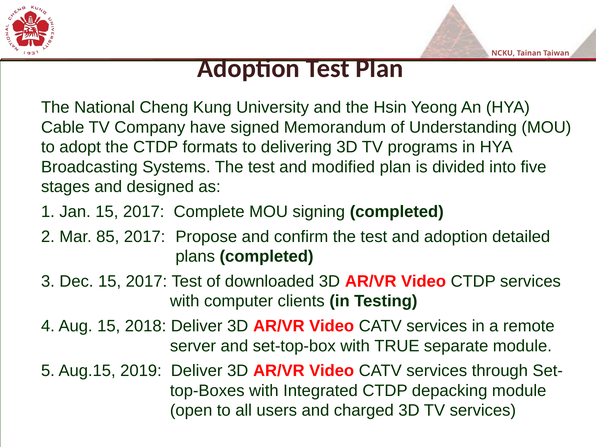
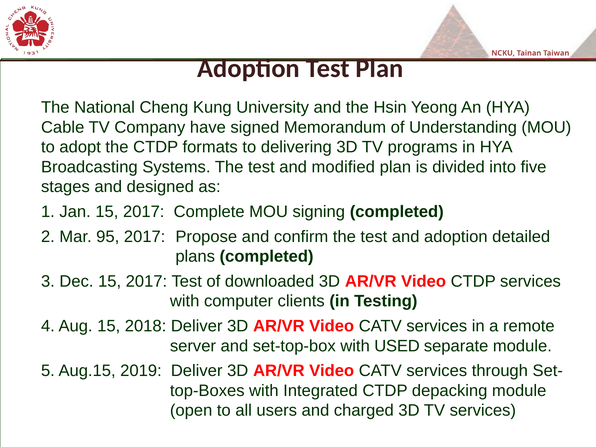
85: 85 -> 95
TRUE: TRUE -> USED
